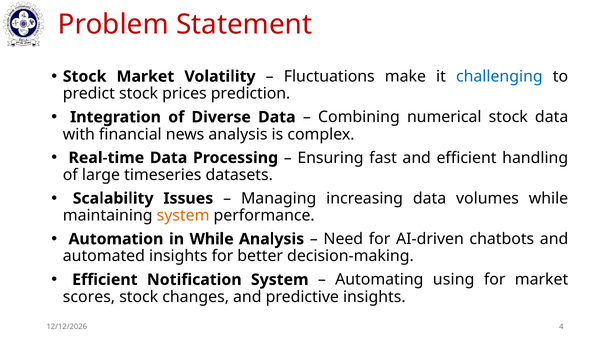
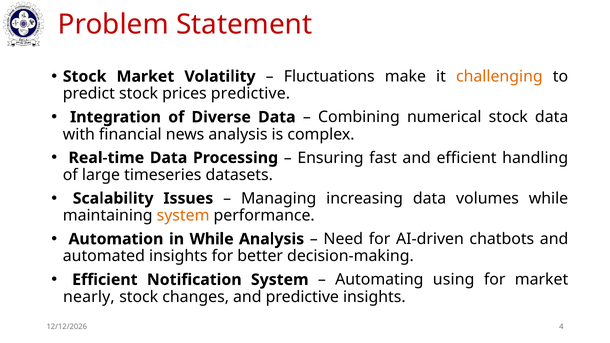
challenging colour: blue -> orange
prices prediction: prediction -> predictive
scores: scores -> nearly
